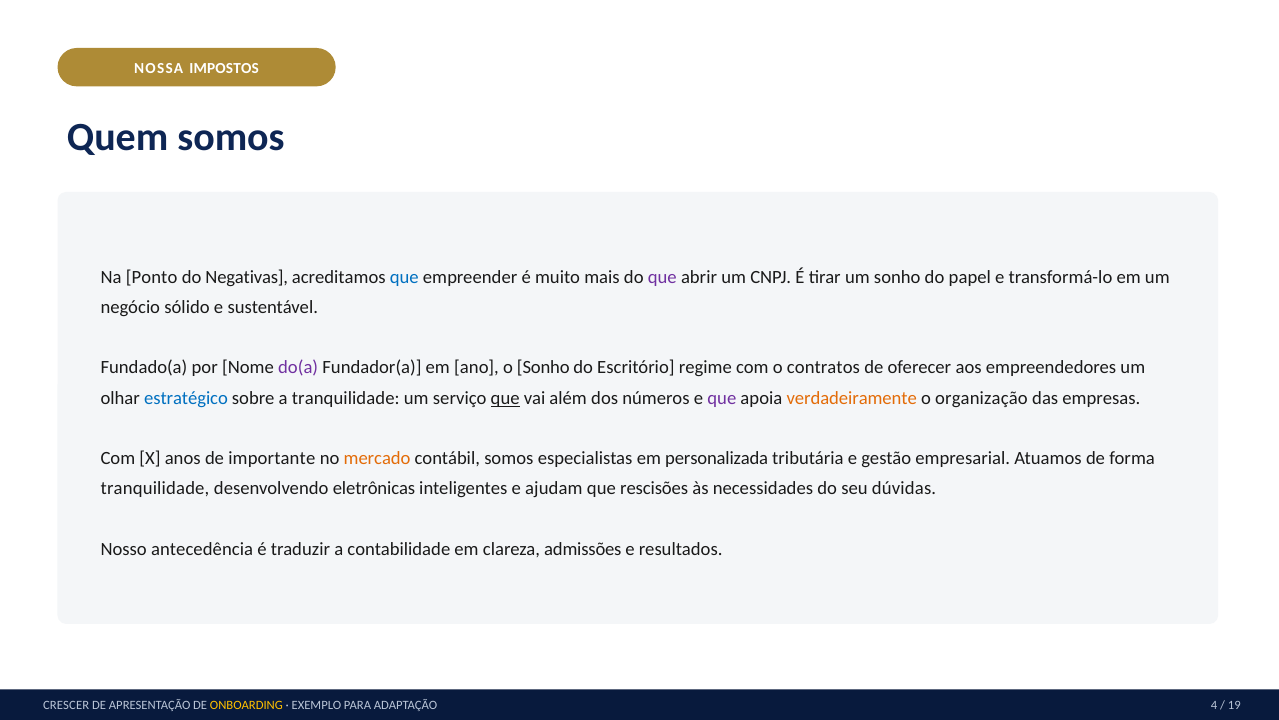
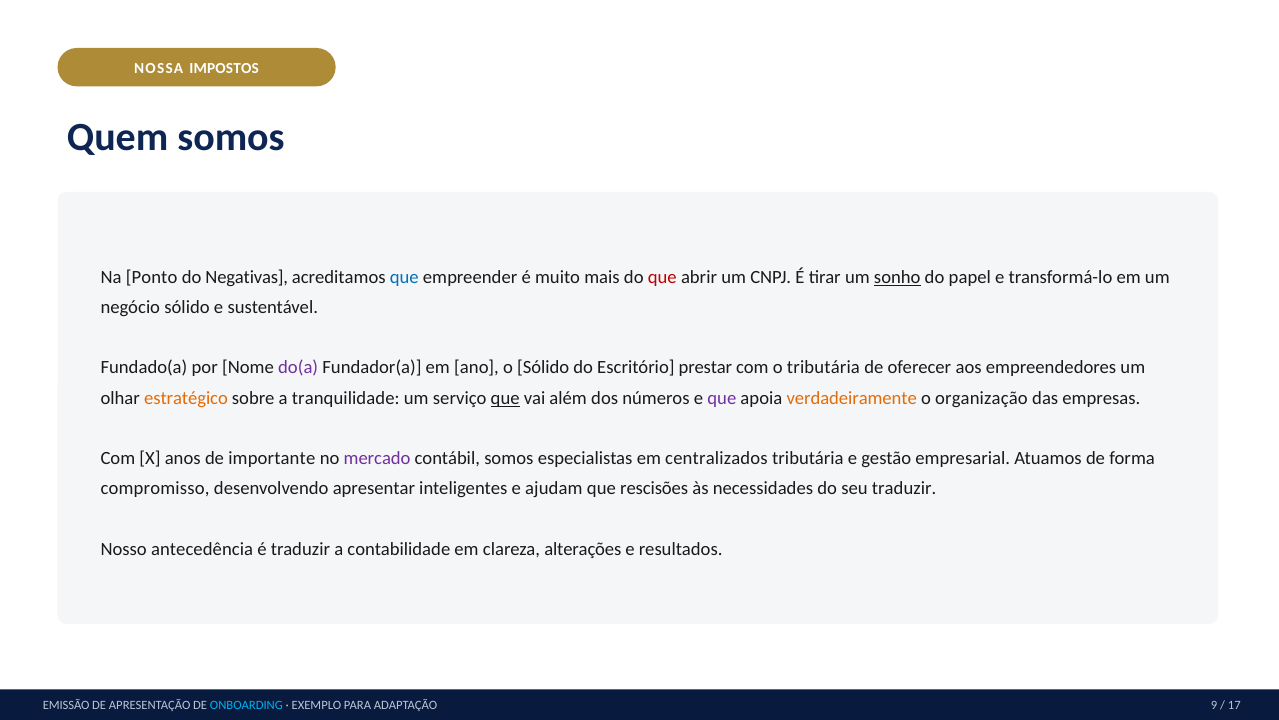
que at (662, 277) colour: purple -> red
sonho at (897, 277) underline: none -> present
o Sonho: Sonho -> Sólido
regime: regime -> prestar
o contratos: contratos -> tributária
estratégico colour: blue -> orange
mercado colour: orange -> purple
personalizada: personalizada -> centralizados
tranquilidade at (155, 488): tranquilidade -> compromisso
eletrônicas: eletrônicas -> apresentar
seu dúvidas: dúvidas -> traduzir
admissões: admissões -> alterações
CRESCER: CRESCER -> EMISSÃO
ONBOARDING colour: yellow -> light blue
4: 4 -> 9
19: 19 -> 17
